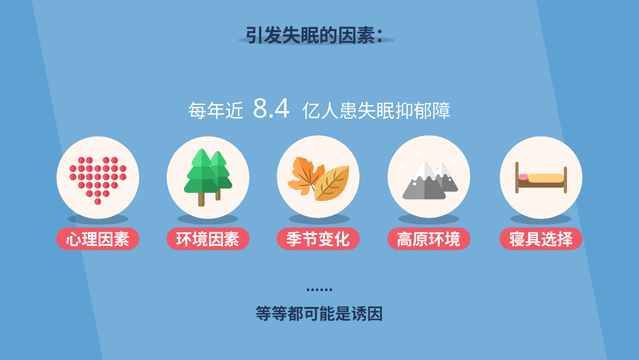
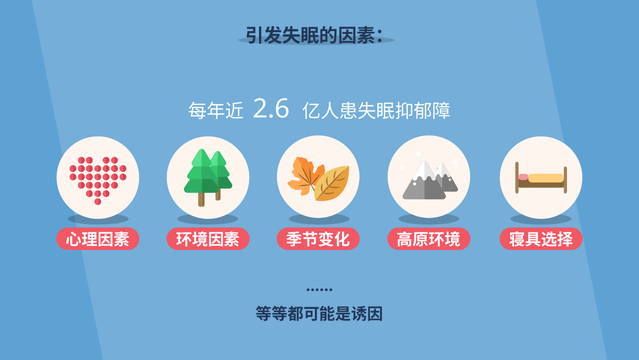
8.4: 8.4 -> 2.6
